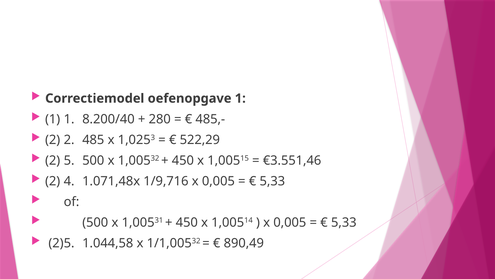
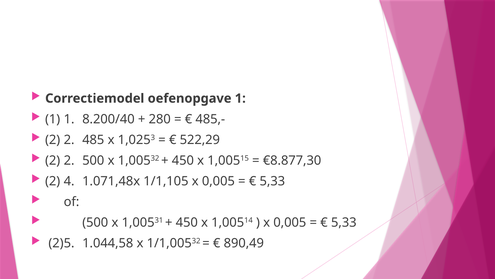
5 at (69, 160): 5 -> 2
€3.551,46: €3.551,46 -> €8.877,30
1/9,716: 1/9,716 -> 1/1,105
